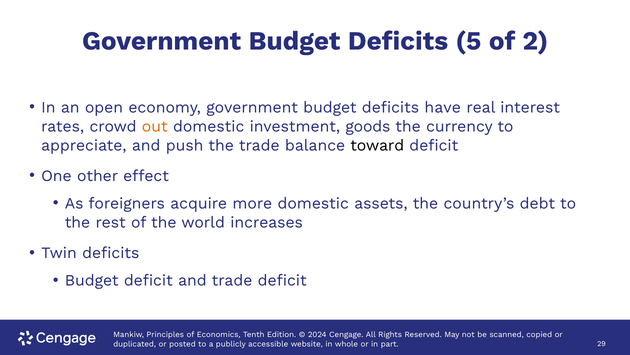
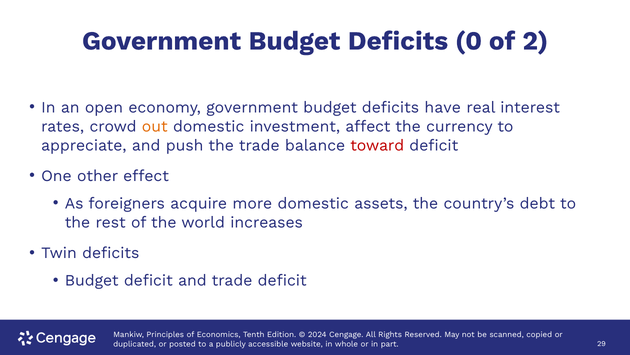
5: 5 -> 0
goods: goods -> affect
toward colour: black -> red
